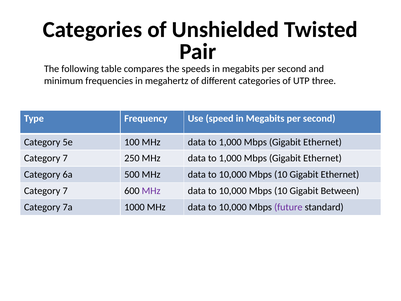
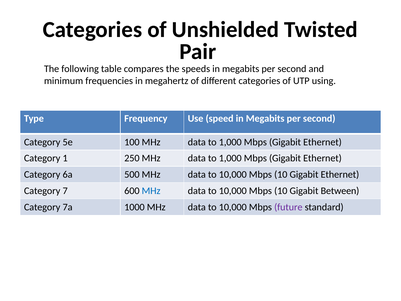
three: three -> using
7 at (65, 158): 7 -> 1
MHz at (151, 191) colour: purple -> blue
